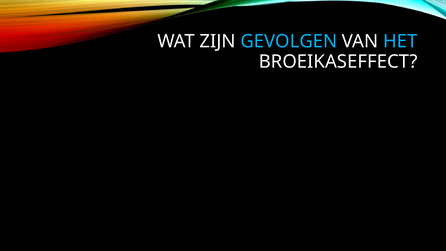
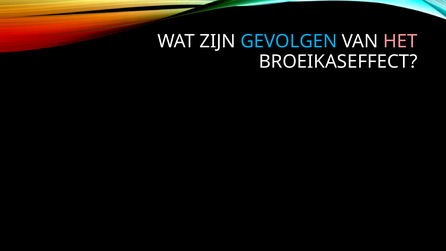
HET colour: light blue -> pink
